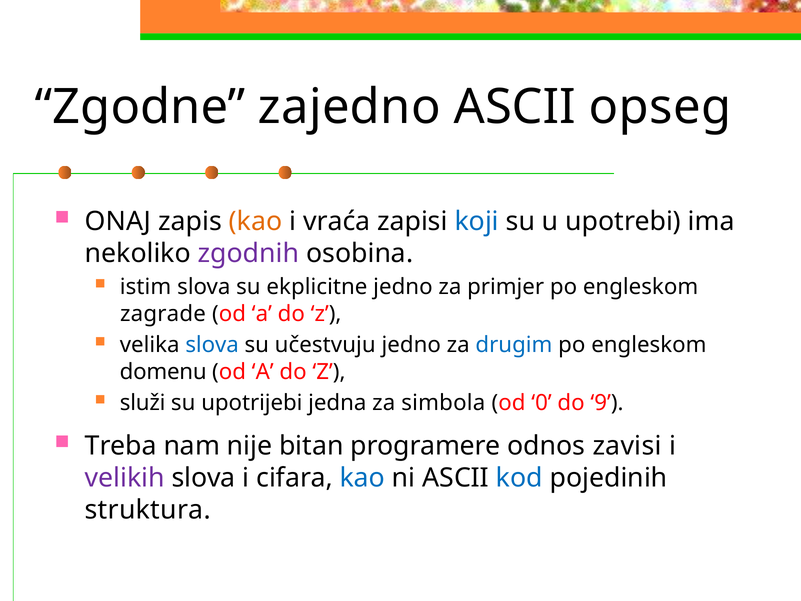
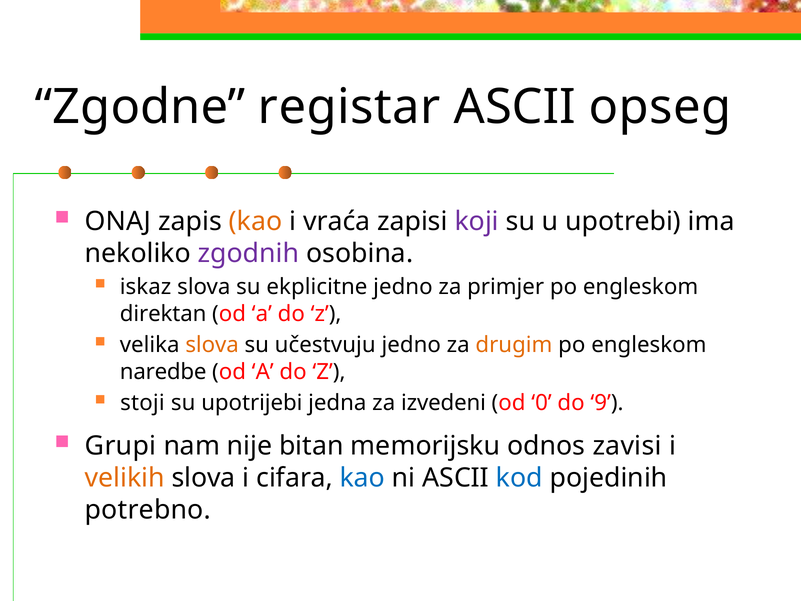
zajedno: zajedno -> registar
koji colour: blue -> purple
istim: istim -> iskaz
zagrade: zagrade -> direktan
slova at (212, 345) colour: blue -> orange
drugim colour: blue -> orange
domenu: domenu -> naredbe
služi: služi -> stoji
simbola: simbola -> izvedeni
Treba: Treba -> Grupi
programere: programere -> memorijsku
velikih colour: purple -> orange
struktura: struktura -> potrebno
